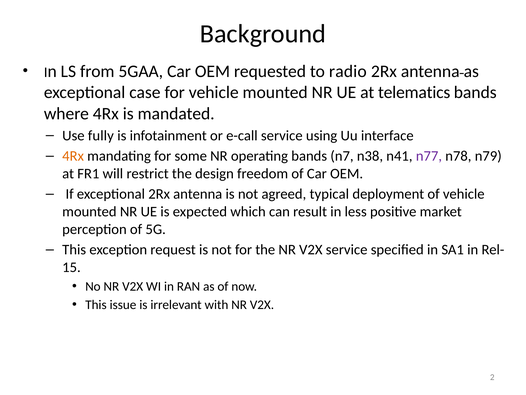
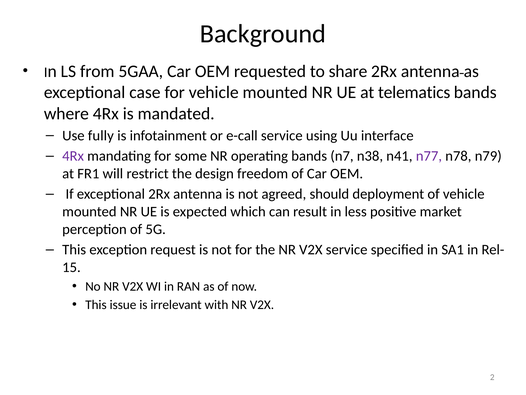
radio: radio -> share
4Rx at (73, 156) colour: orange -> purple
typical: typical -> should
